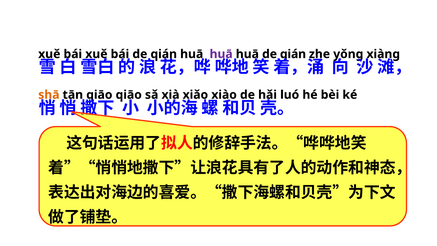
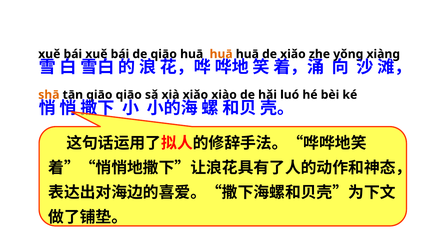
bái de qián: qián -> qiāo
huā at (221, 54) colour: purple -> orange
huā de qián: qián -> xiǎo
